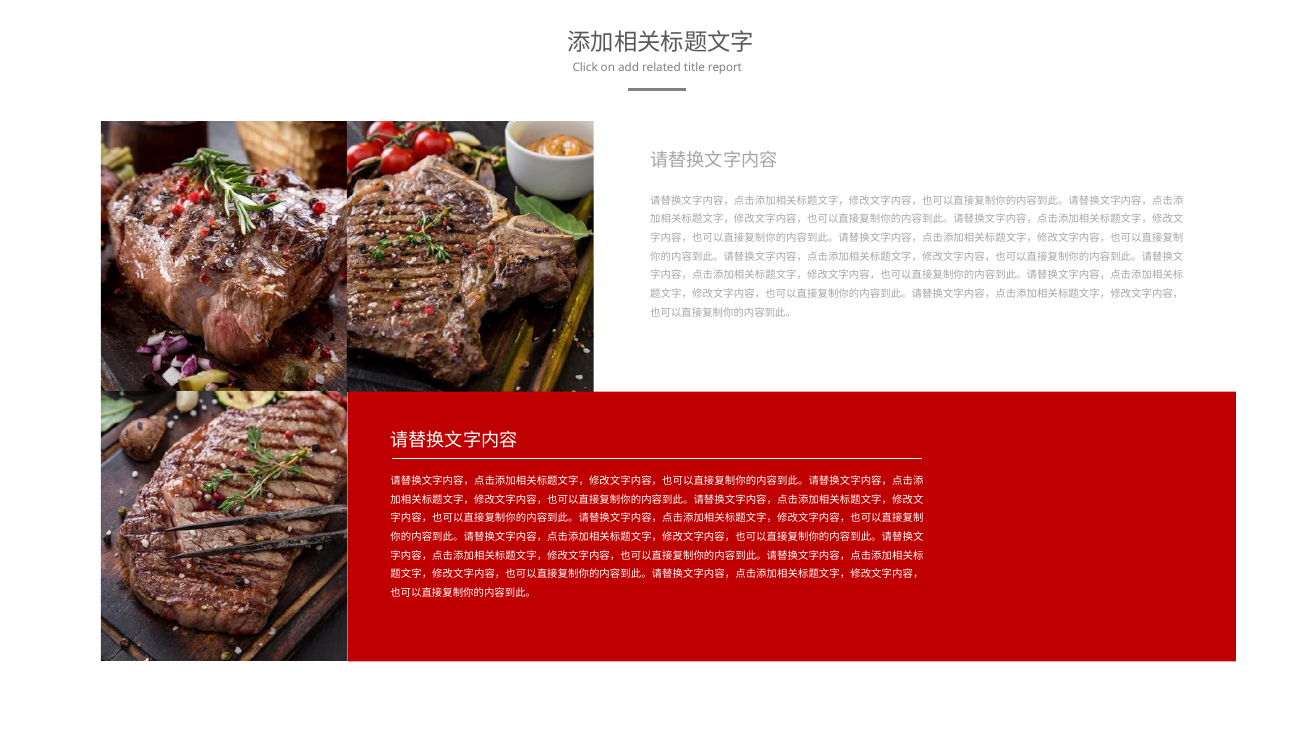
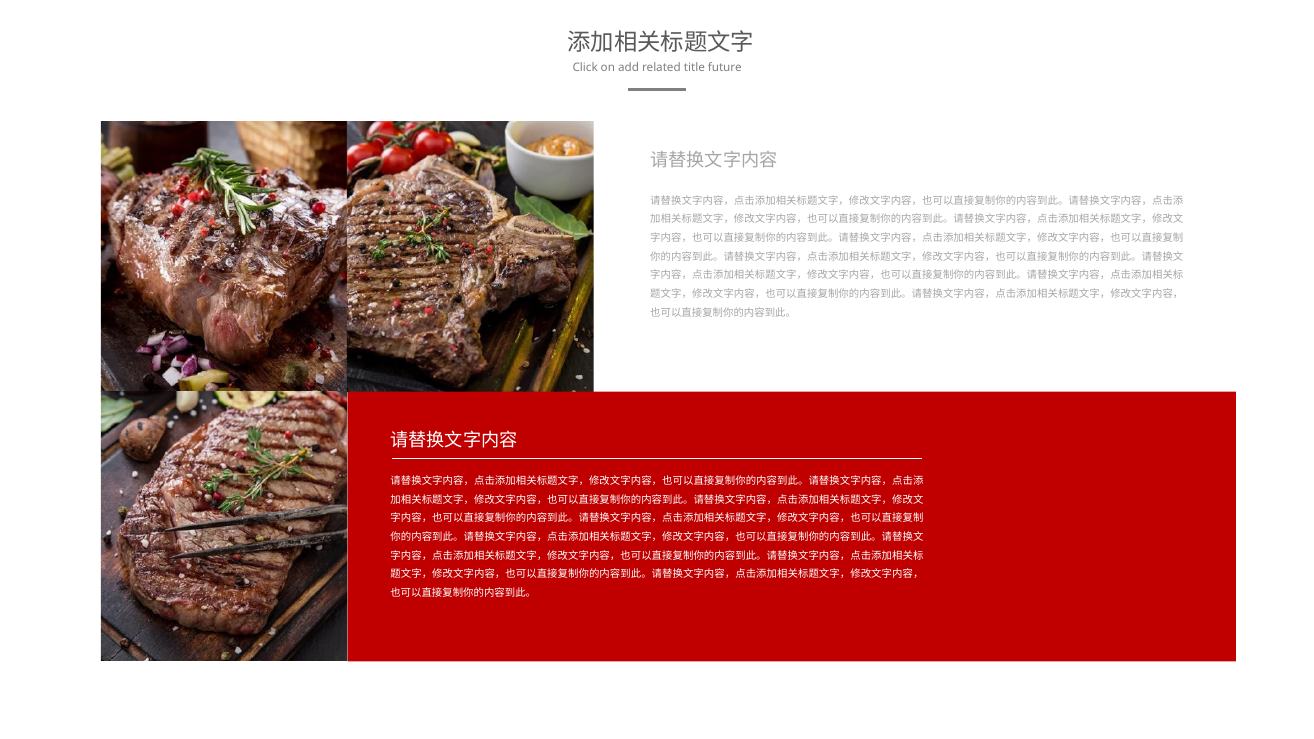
report: report -> future
